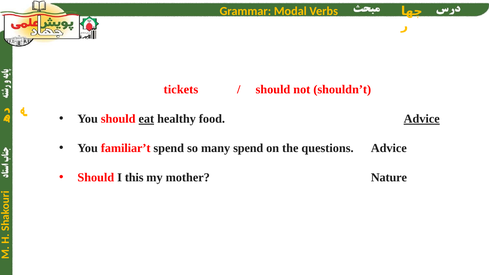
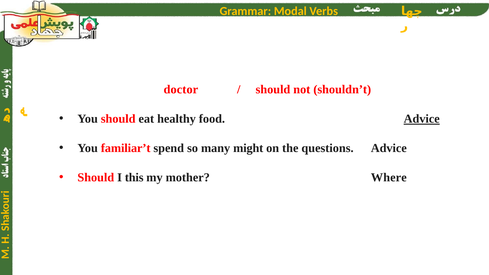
tickets: tickets -> doctor
eat underline: present -> none
many spend: spend -> might
Nature: Nature -> Where
